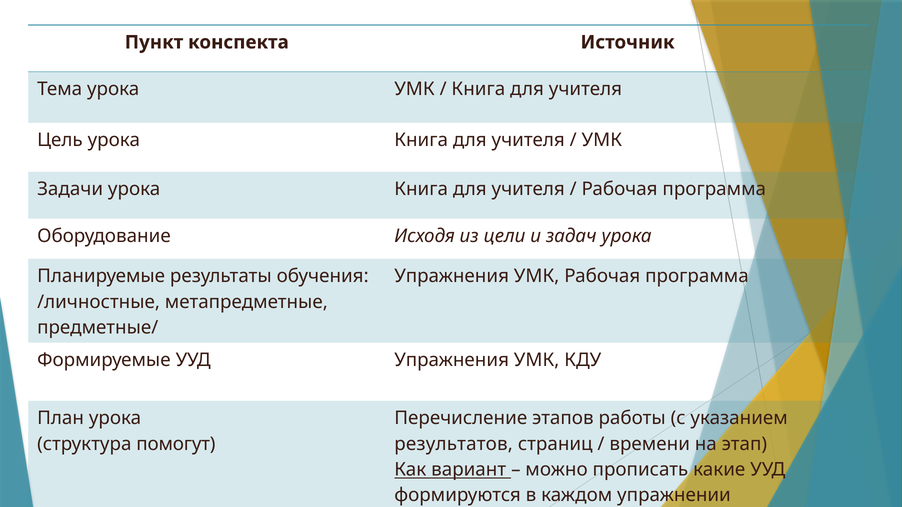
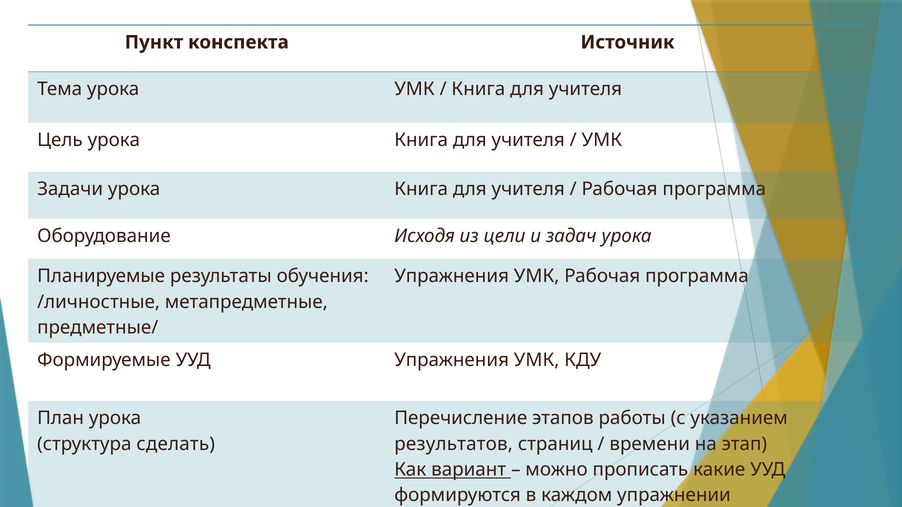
помогут: помогут -> сделать
